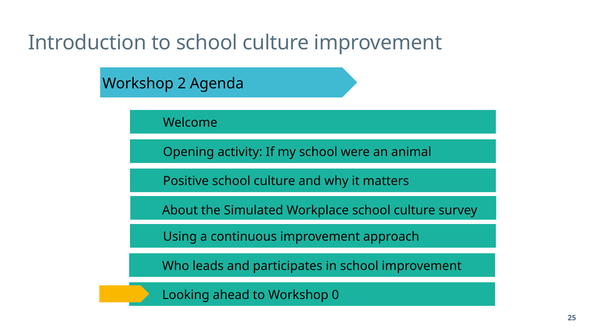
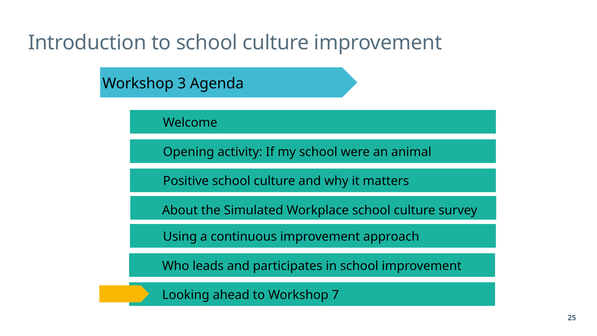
2: 2 -> 3
0: 0 -> 7
